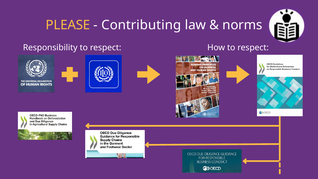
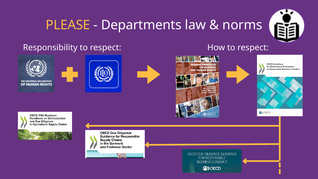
Contributing: Contributing -> Departments
